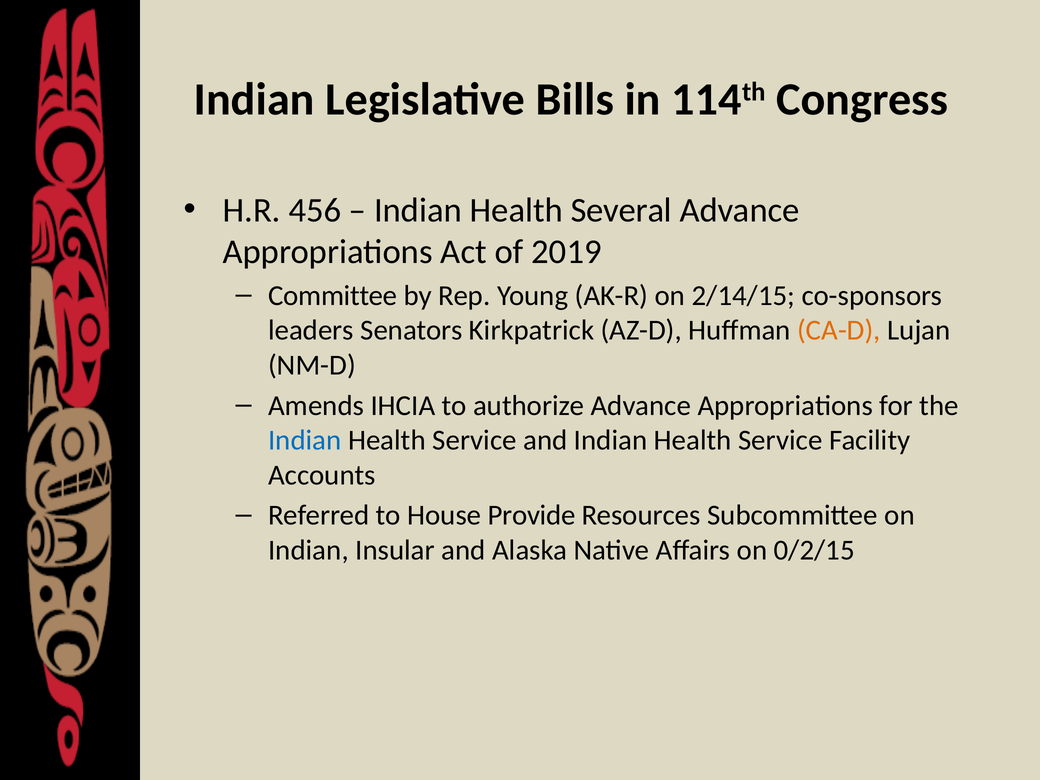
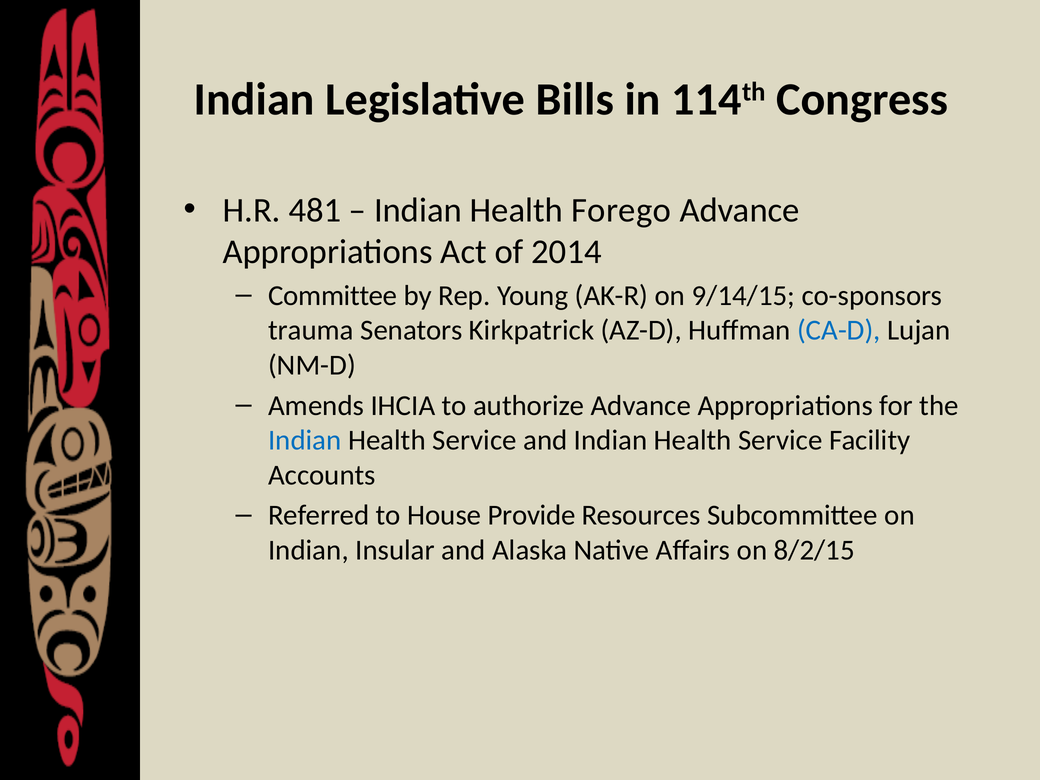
456: 456 -> 481
Several: Several -> Forego
2019: 2019 -> 2014
2/14/15: 2/14/15 -> 9/14/15
leaders: leaders -> trauma
CA-D colour: orange -> blue
0/2/15: 0/2/15 -> 8/2/15
